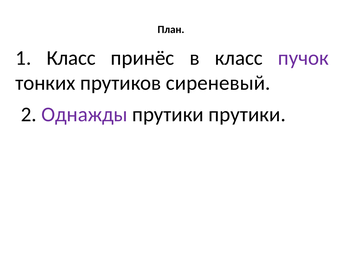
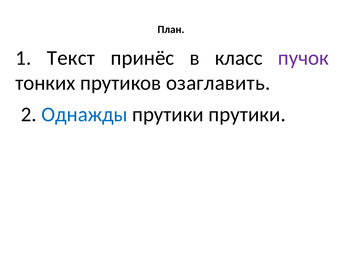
1 Класс: Класс -> Текст
сиреневый: сиреневый -> озаглавить
Однажды colour: purple -> blue
